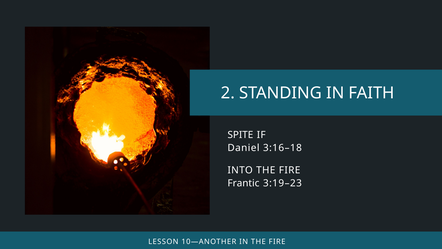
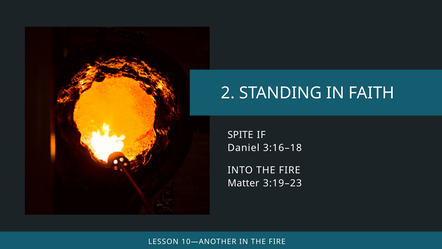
Frantic: Frantic -> Matter
